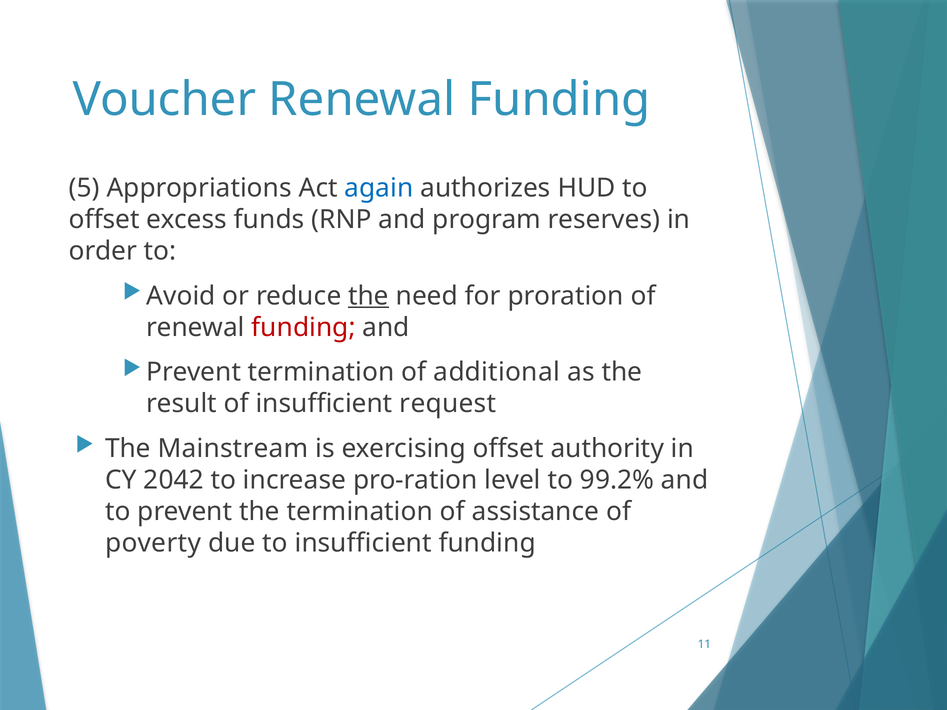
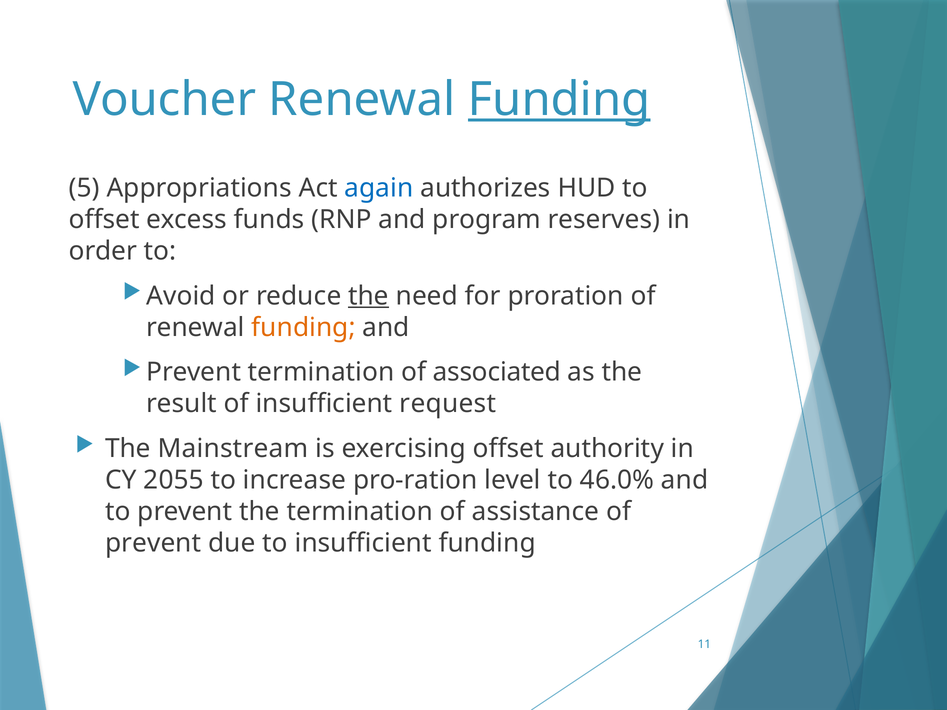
Funding at (559, 100) underline: none -> present
funding at (303, 328) colour: red -> orange
additional: additional -> associated
2042: 2042 -> 2055
99.2%: 99.2% -> 46.0%
poverty at (153, 543): poverty -> prevent
